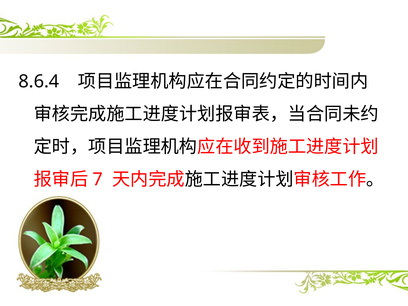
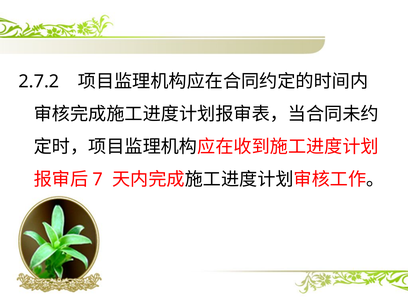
8.6.4: 8.6.4 -> 2.7.2
